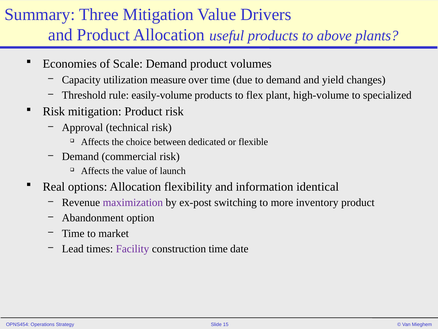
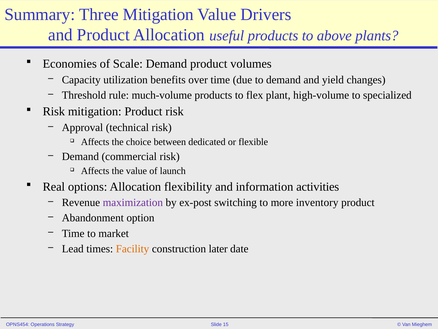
measure: measure -> benefits
easily-volume: easily-volume -> much-volume
identical: identical -> activities
Facility colour: purple -> orange
construction time: time -> later
